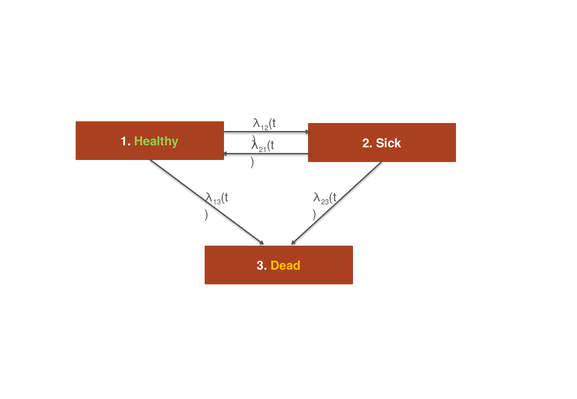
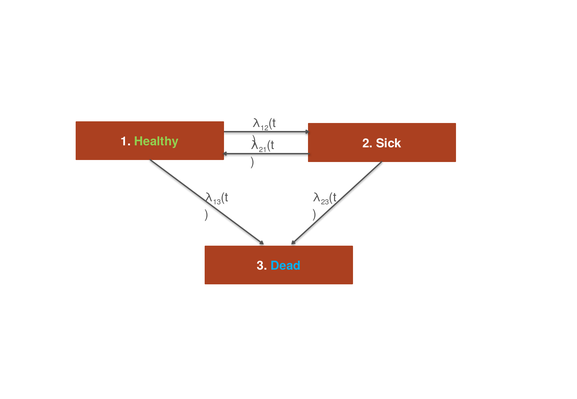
Dead colour: yellow -> light blue
